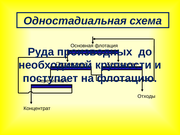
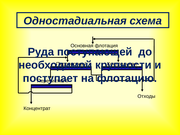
производных: производных -> поступающей
